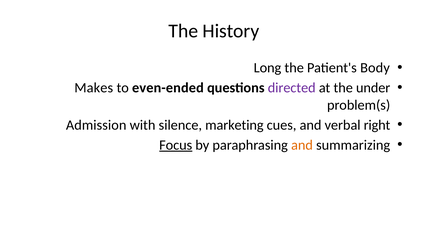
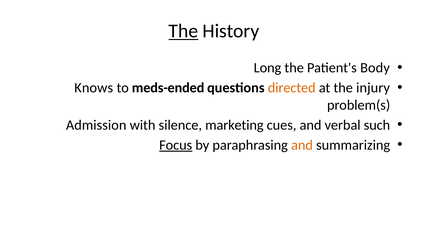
The at (183, 31) underline: none -> present
Makes: Makes -> Knows
even-ended: even-ended -> meds-ended
directed colour: purple -> orange
under: under -> injury
right: right -> such
